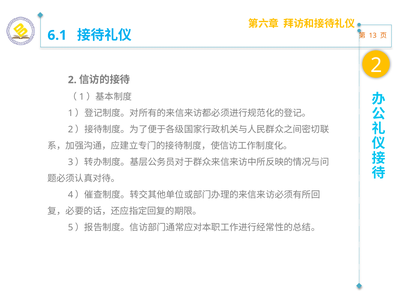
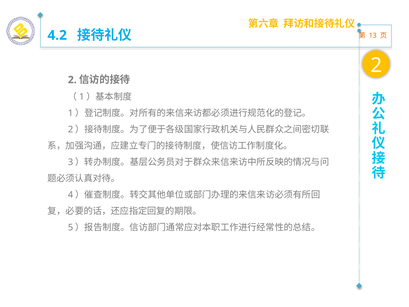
6.1: 6.1 -> 4.2
